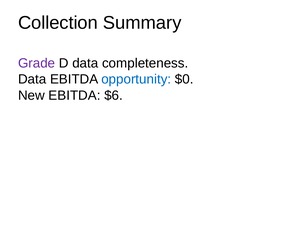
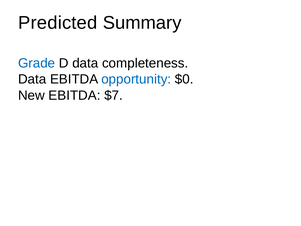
Collection: Collection -> Predicted
Grade colour: purple -> blue
$6: $6 -> $7
